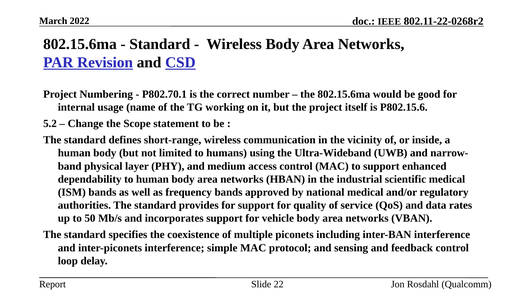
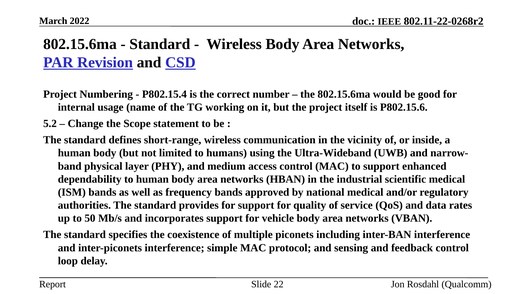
P802.70.1: P802.70.1 -> P802.15.4
